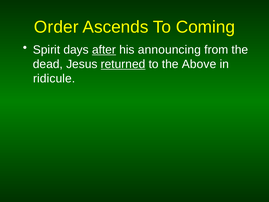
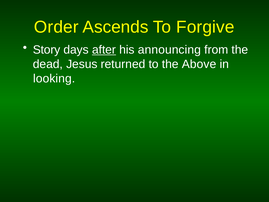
Coming: Coming -> Forgive
Spirit: Spirit -> Story
returned underline: present -> none
ridicule: ridicule -> looking
